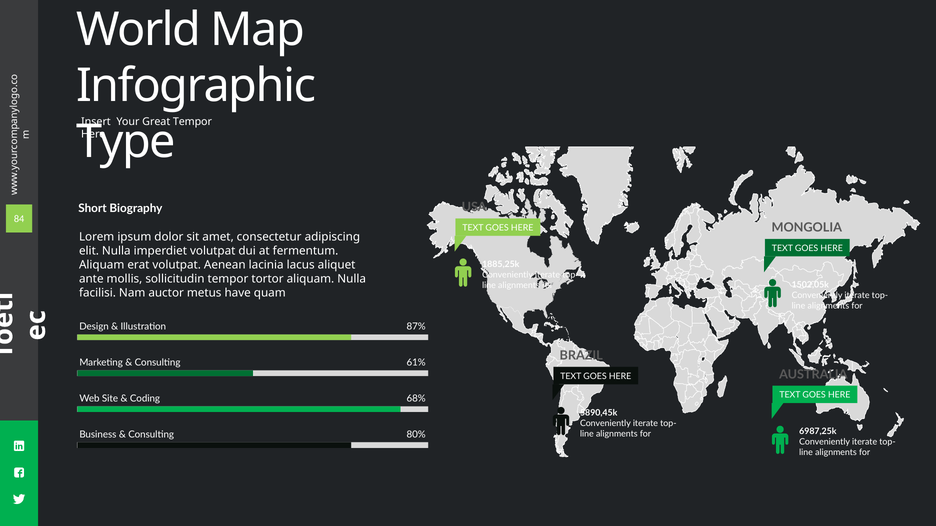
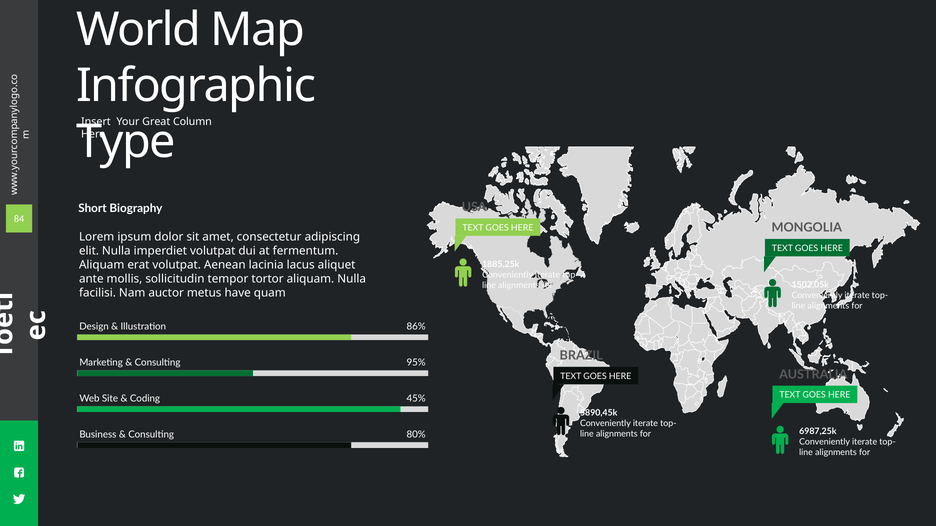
Great Tempor: Tempor -> Column
87%: 87% -> 86%
61%: 61% -> 95%
68%: 68% -> 45%
